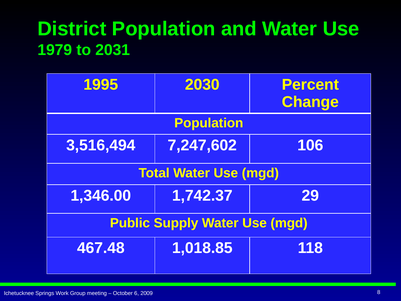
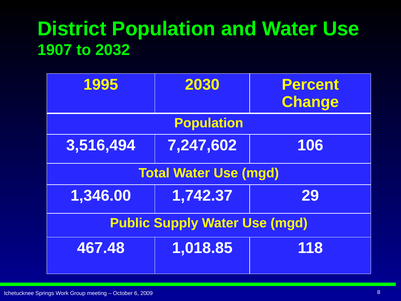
1979: 1979 -> 1907
2031: 2031 -> 2032
